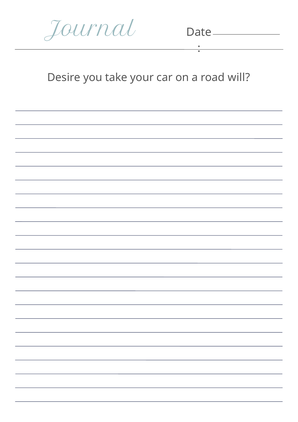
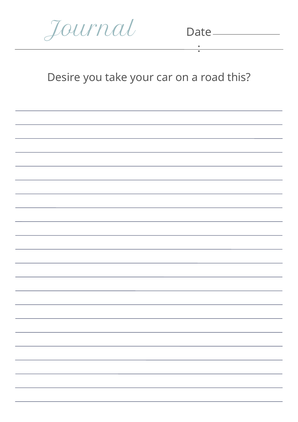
will: will -> this
